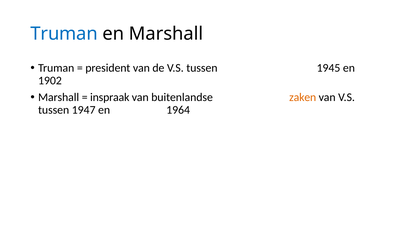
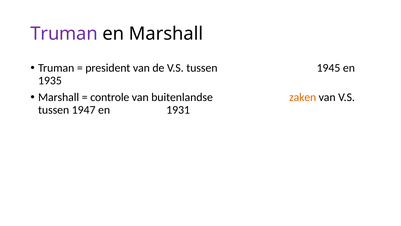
Truman at (64, 34) colour: blue -> purple
1902: 1902 -> 1935
inspraak: inspraak -> controle
1964: 1964 -> 1931
